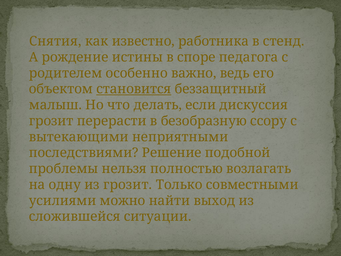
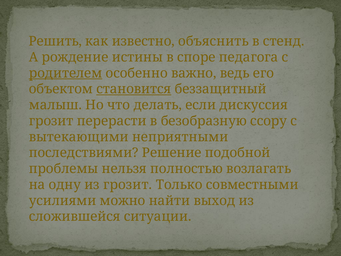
Снятия: Снятия -> Решить
работника: работника -> объяснить
родителем underline: none -> present
